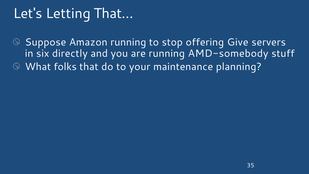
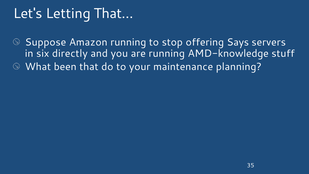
Give: Give -> Says
AMD-somebody: AMD-somebody -> AMD-knowledge
folks: folks -> been
